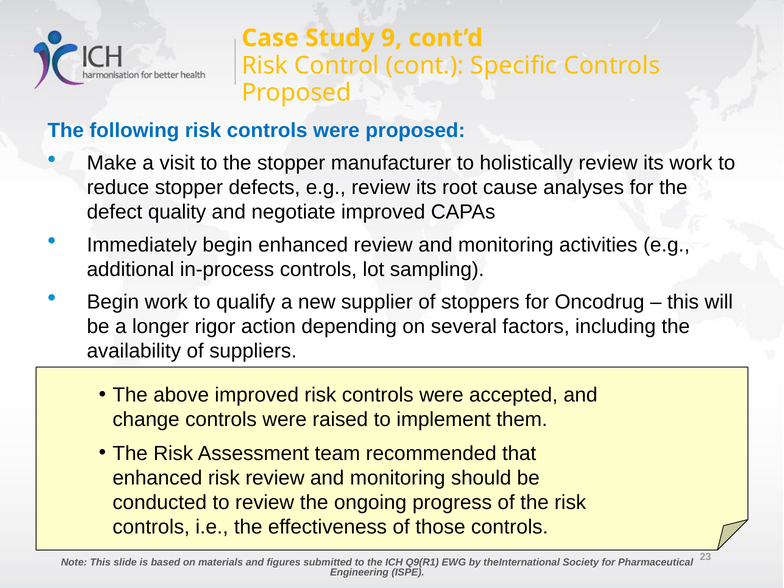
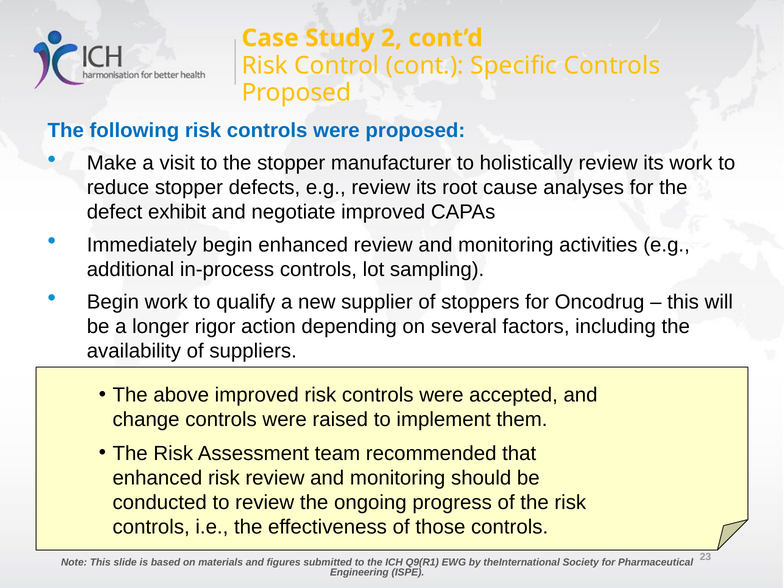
9: 9 -> 2
quality: quality -> exhibit
